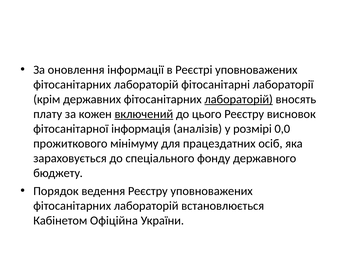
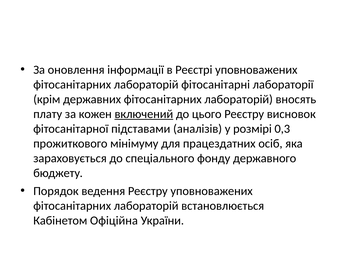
лабораторій at (239, 99) underline: present -> none
інформація: інформація -> підставами
0,0: 0,0 -> 0,3
